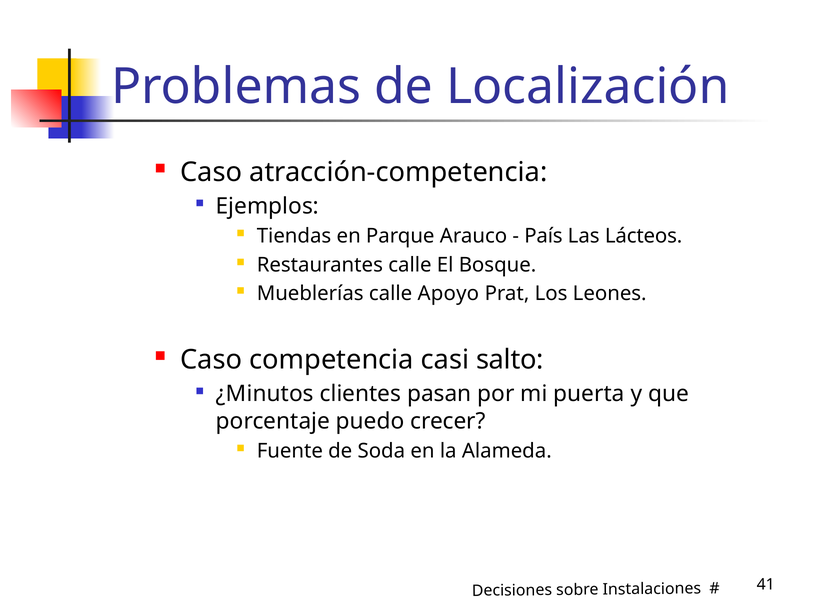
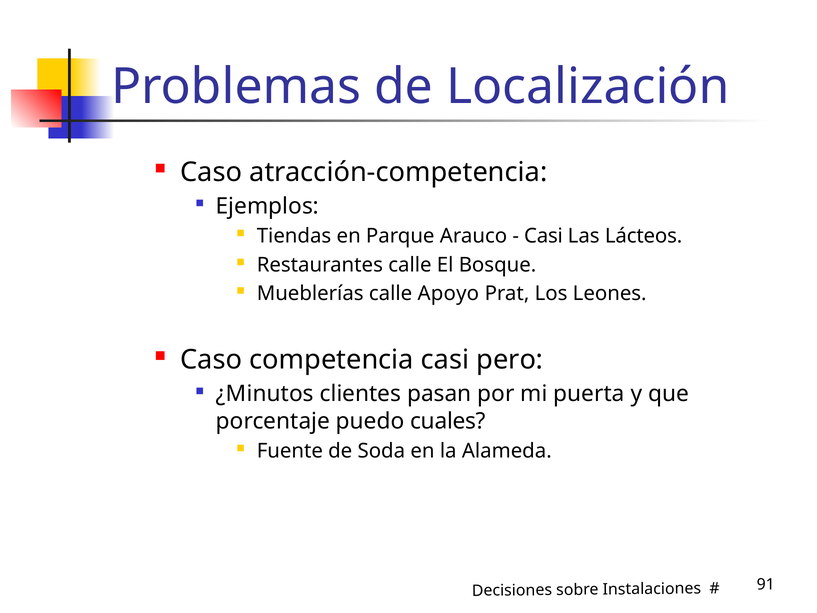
País at (543, 236): País -> Casi
salto: salto -> pero
crecer: crecer -> cuales
41: 41 -> 91
